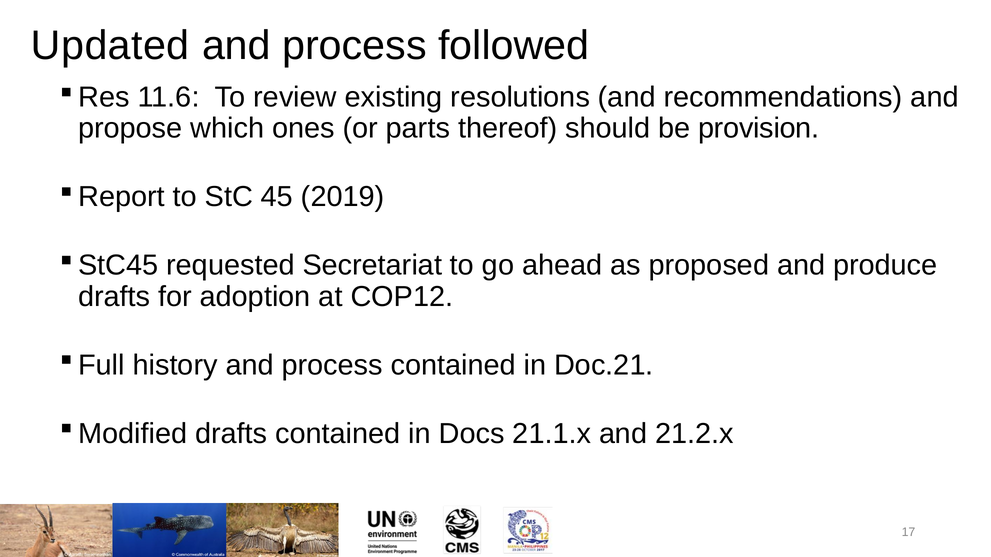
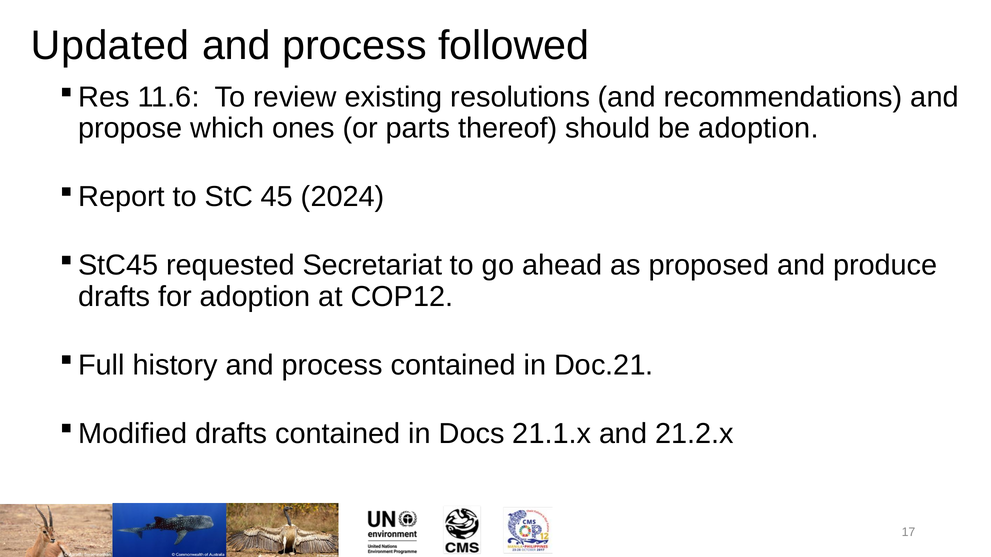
be provision: provision -> adoption
2019: 2019 -> 2024
